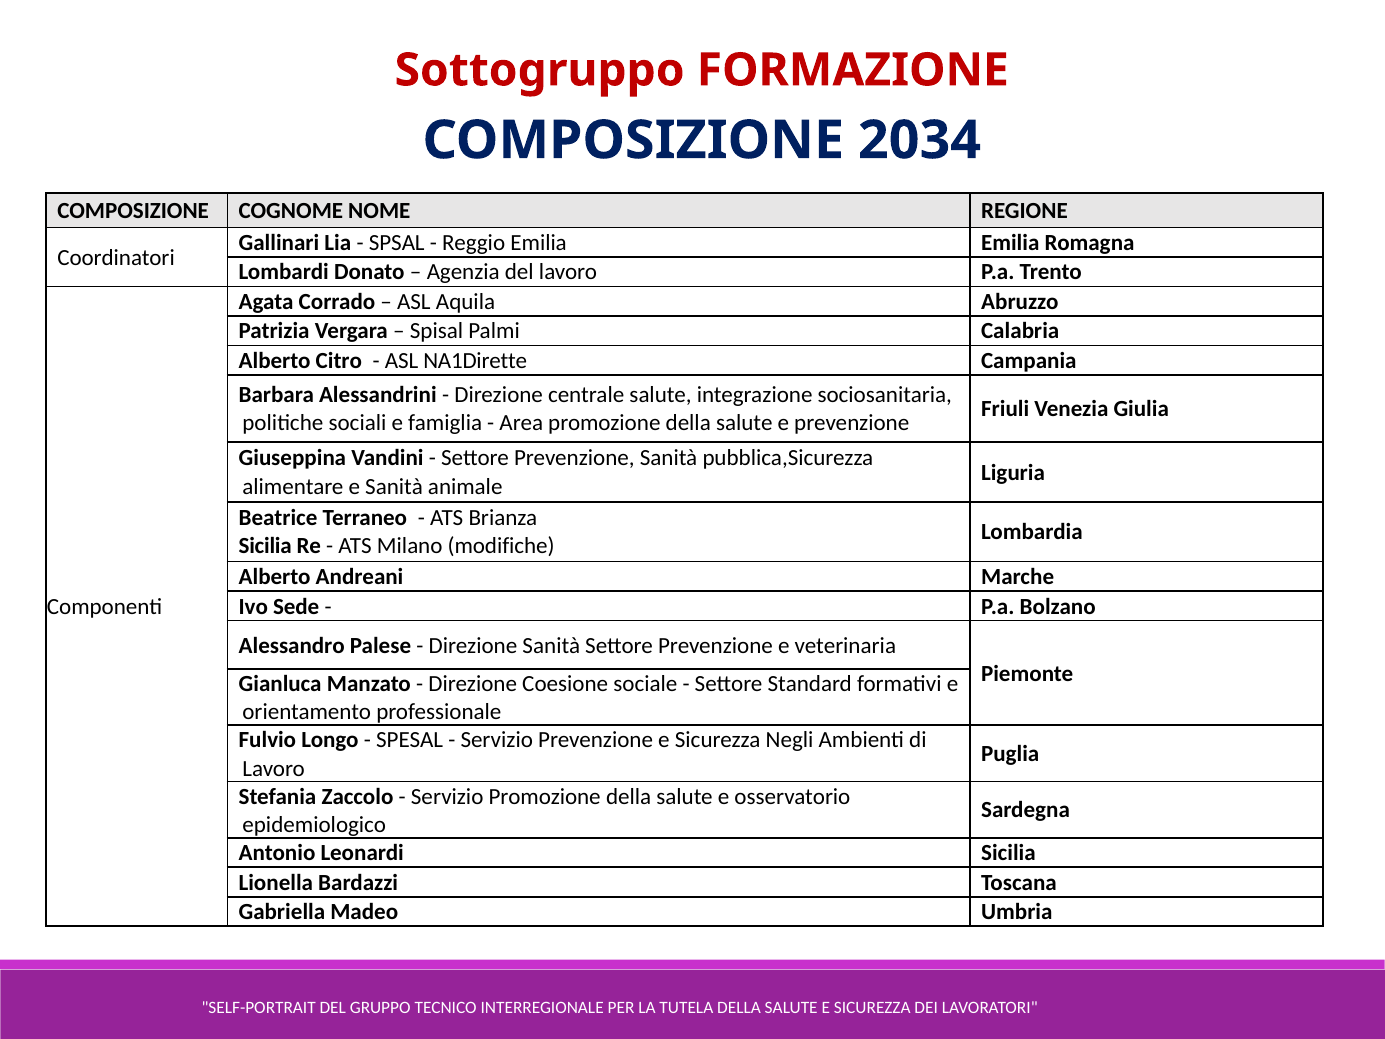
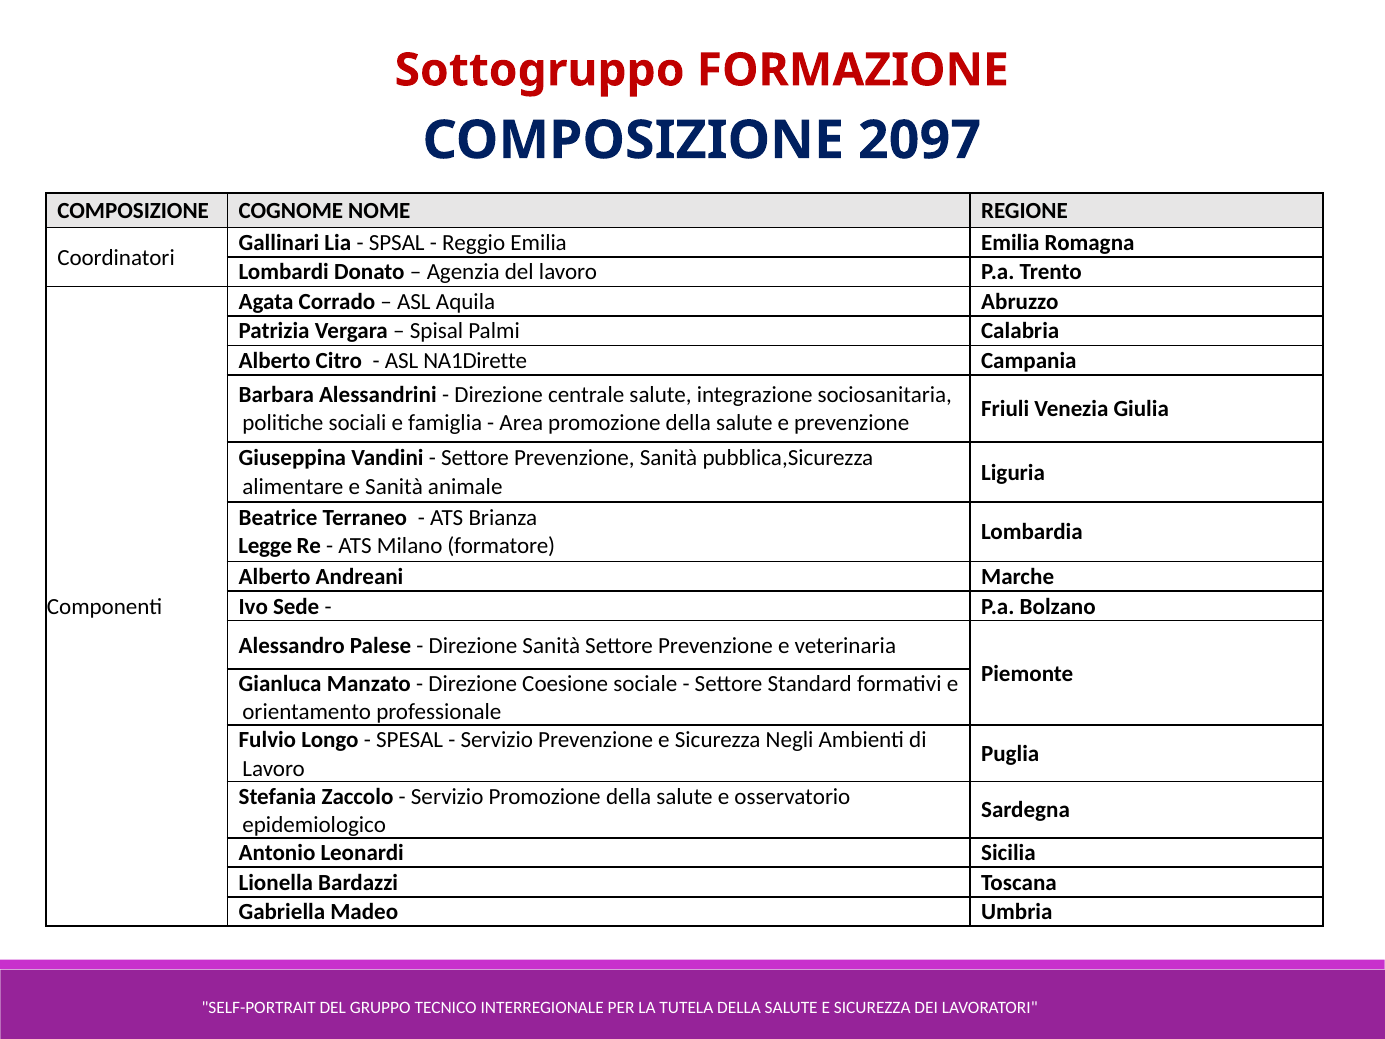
2034: 2034 -> 2097
Sicilia at (265, 546): Sicilia -> Legge
modifiche: modifiche -> formatore
